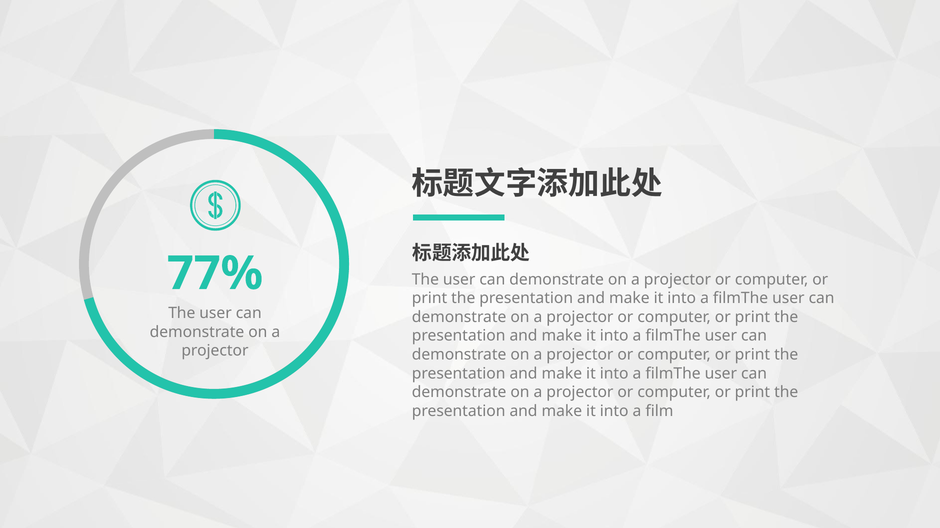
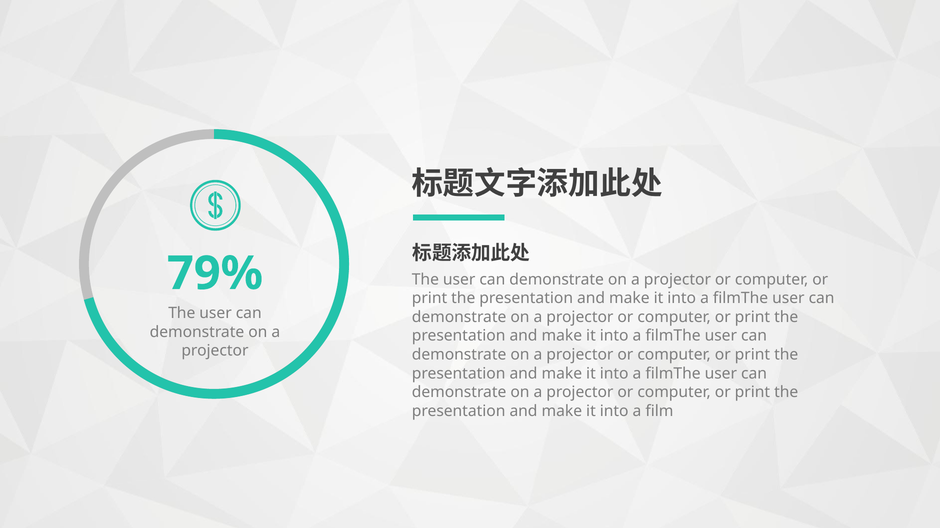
77%: 77% -> 79%
